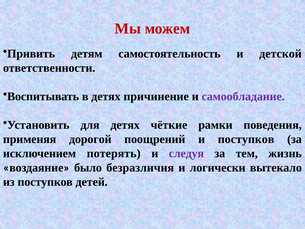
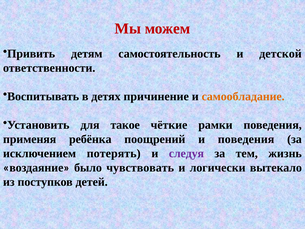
самообладание colour: purple -> orange
для детях: детях -> такое
дорогой: дорогой -> ребёнка
и поступков: поступков -> поведения
безразличия: безразличия -> чувствовать
